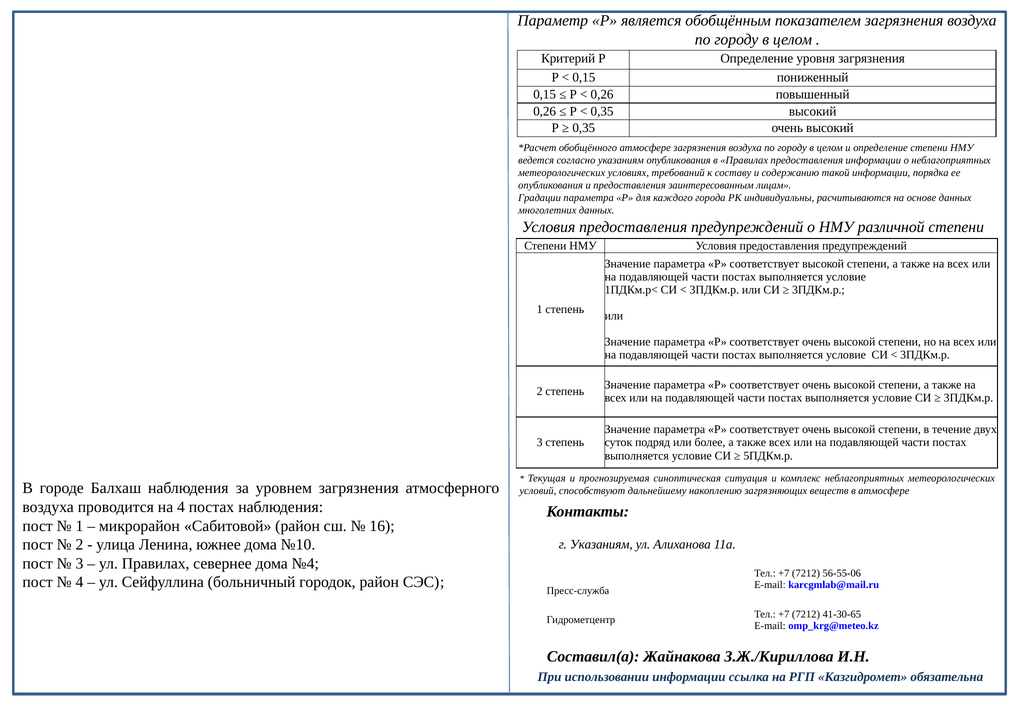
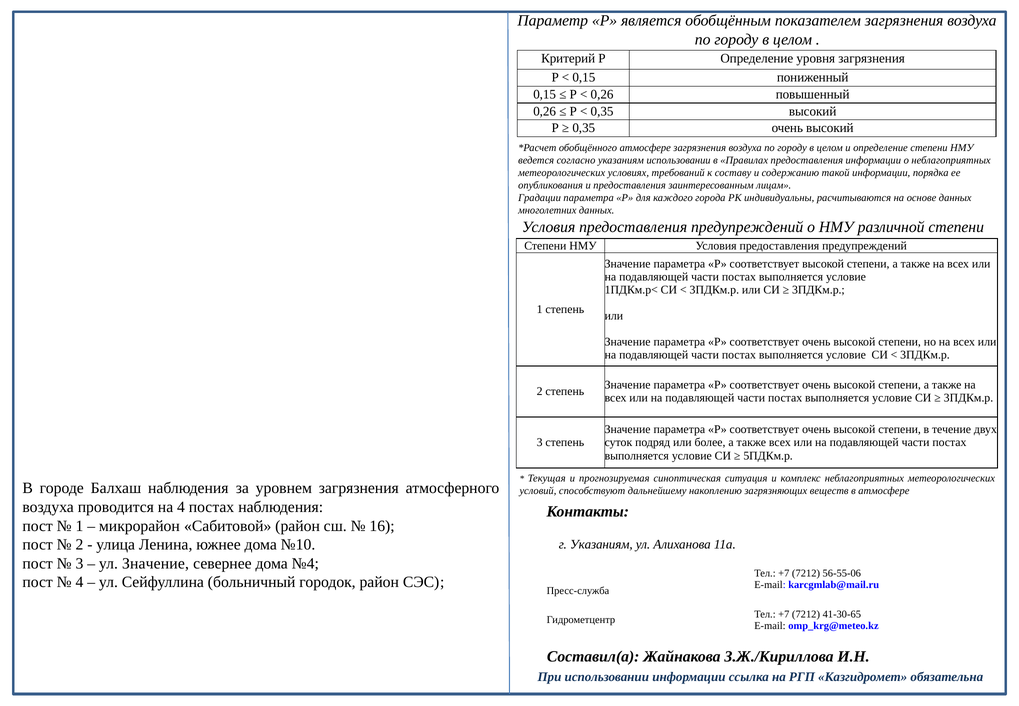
указаниям опубликования: опубликования -> использовании
ул Правилах: Правилах -> Значение
